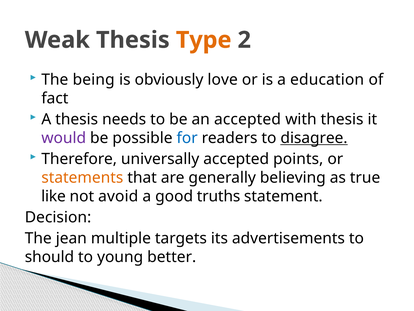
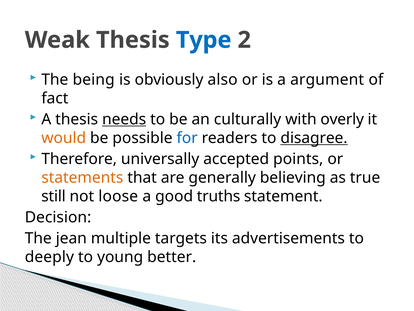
Type colour: orange -> blue
love: love -> also
education: education -> argument
needs underline: none -> present
an accepted: accepted -> culturally
with thesis: thesis -> overly
would colour: purple -> orange
like: like -> still
avoid: avoid -> loose
should: should -> deeply
